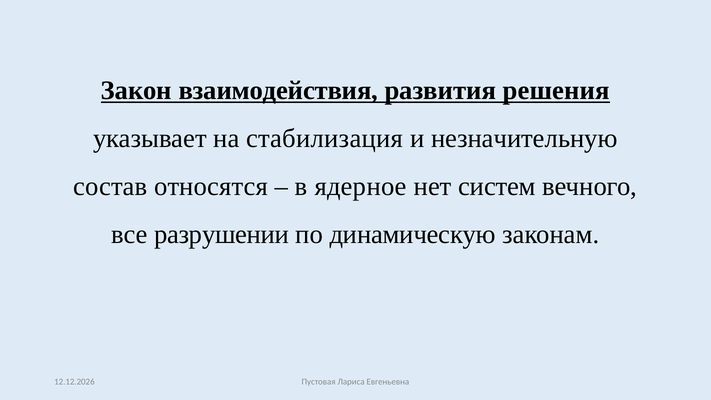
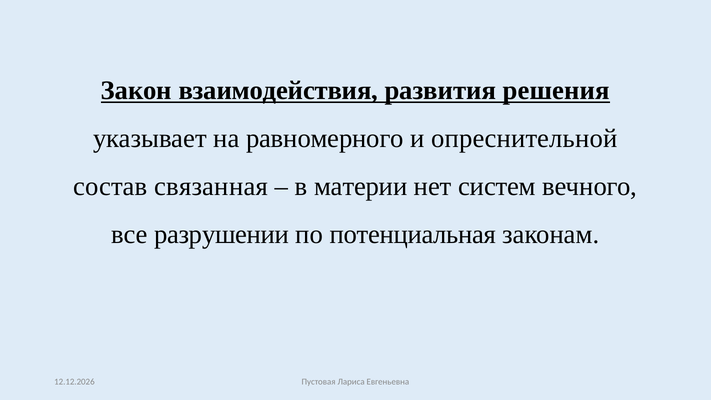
стабилизация: стабилизация -> равномерного
незначительную: незначительную -> опреснительной
относятся: относятся -> связанная
ядерное: ядерное -> материи
динамическую: динамическую -> потенциальная
